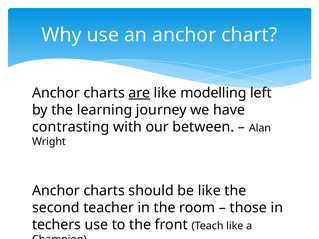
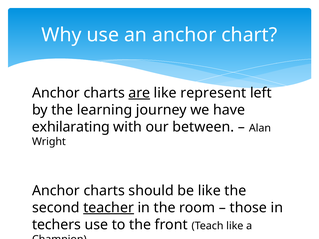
modelling: modelling -> represent
contrasting: contrasting -> exhilarating
teacher underline: none -> present
